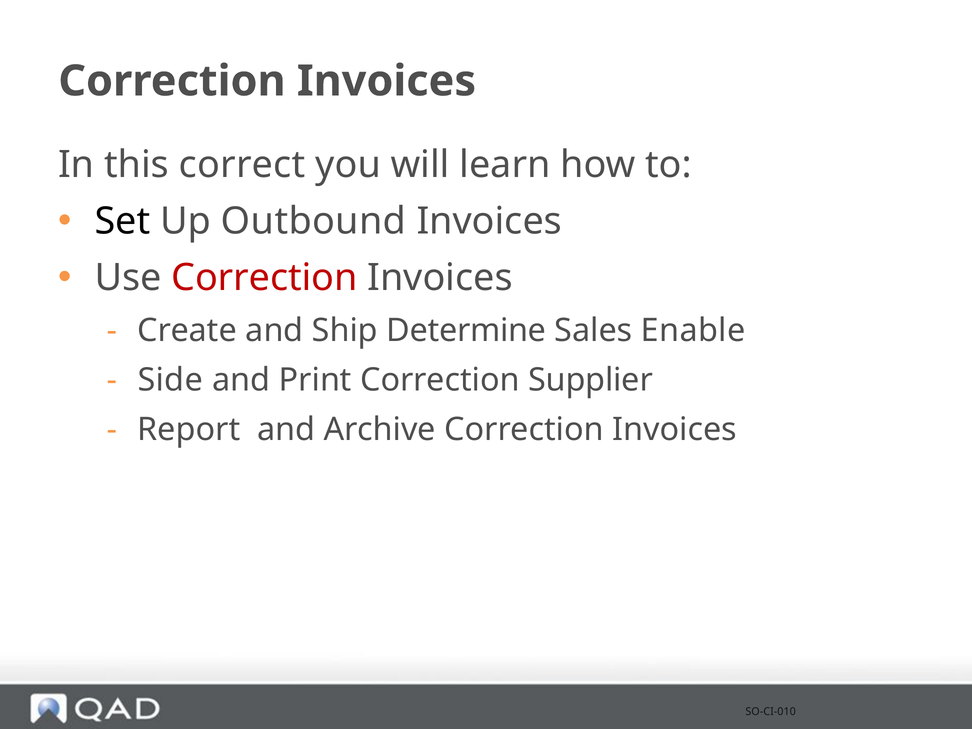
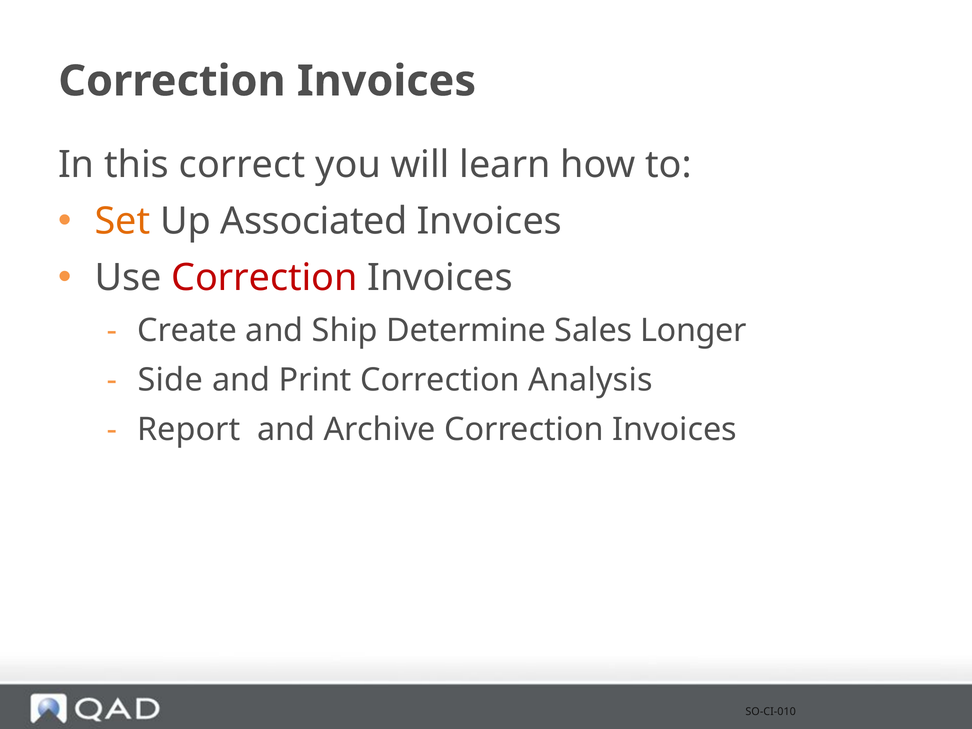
Set colour: black -> orange
Outbound: Outbound -> Associated
Enable: Enable -> Longer
Supplier: Supplier -> Analysis
